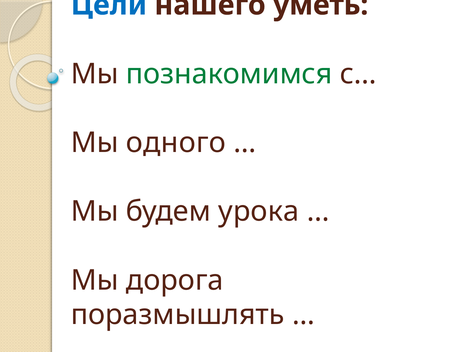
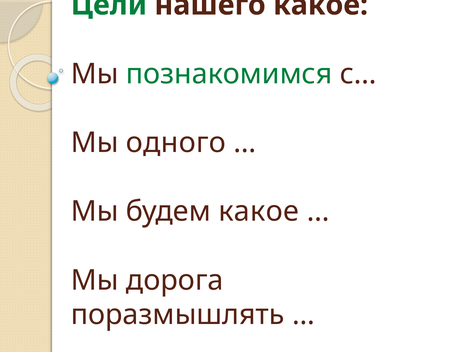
Цели colour: blue -> green
нашего уметь: уметь -> какое
будем урока: урока -> какое
